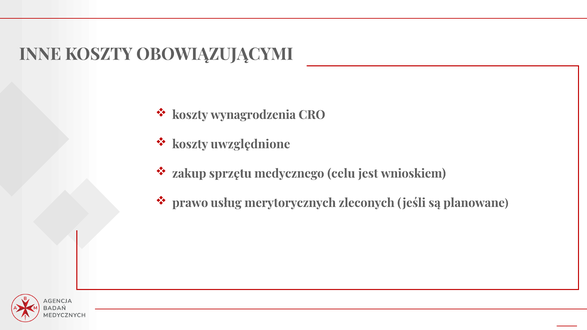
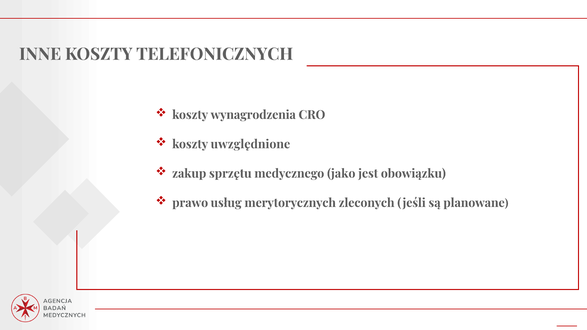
OBOWIĄZUJĄCYMI: OBOWIĄZUJĄCYMI -> TELEFONICZNYCH
celu: celu -> jako
wnioskiem: wnioskiem -> obowiązku
